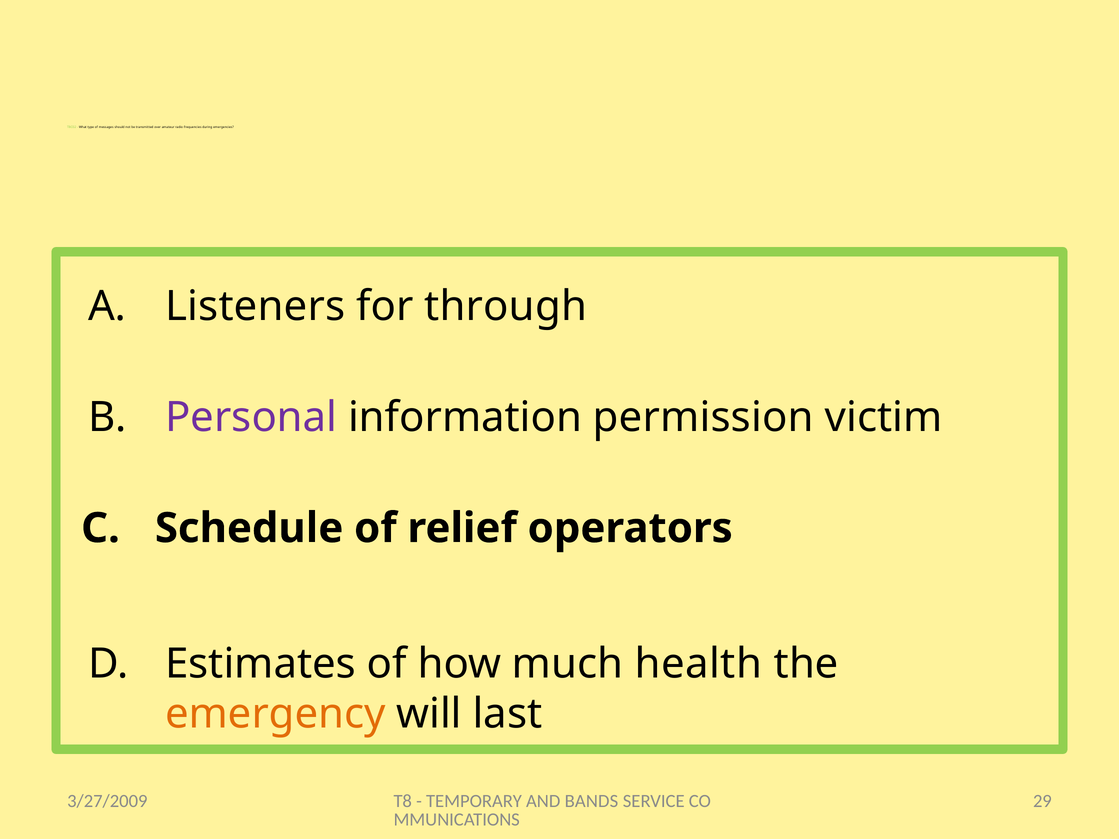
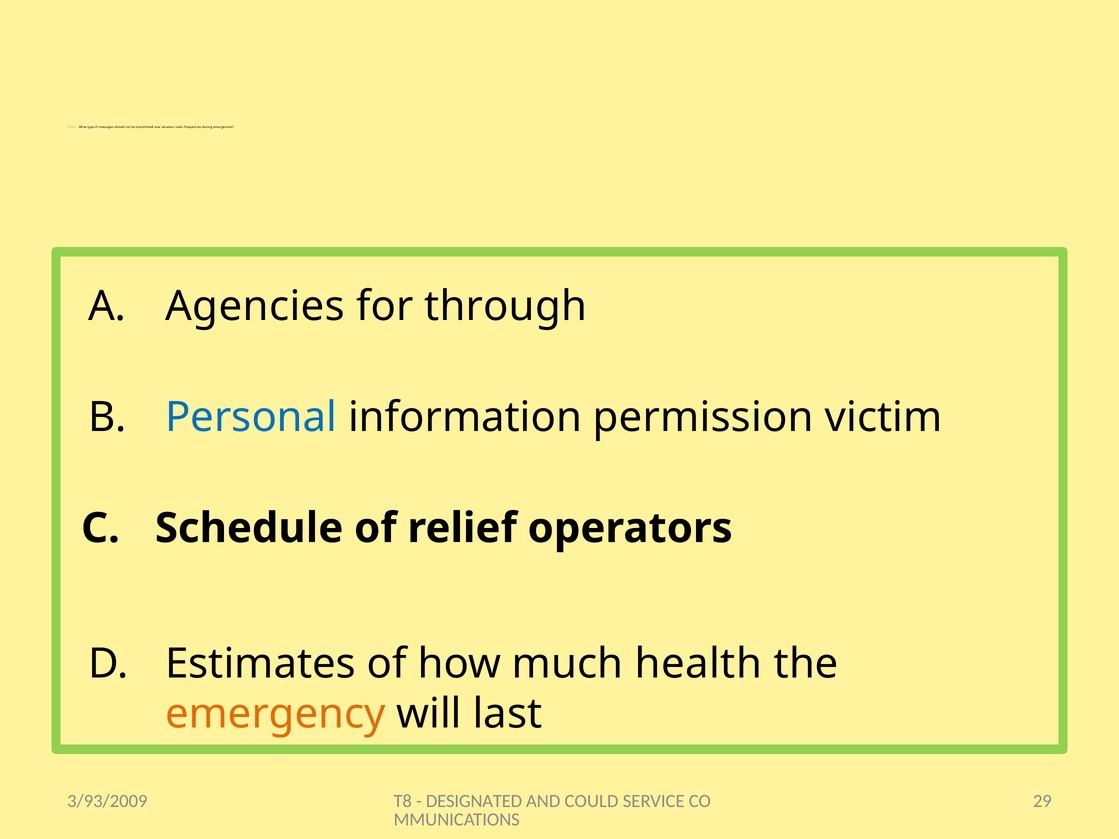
Listeners: Listeners -> Agencies
Personal colour: purple -> blue
TEMPORARY: TEMPORARY -> DESIGNATED
BANDS: BANDS -> COULD
3/27/2009: 3/27/2009 -> 3/93/2009
